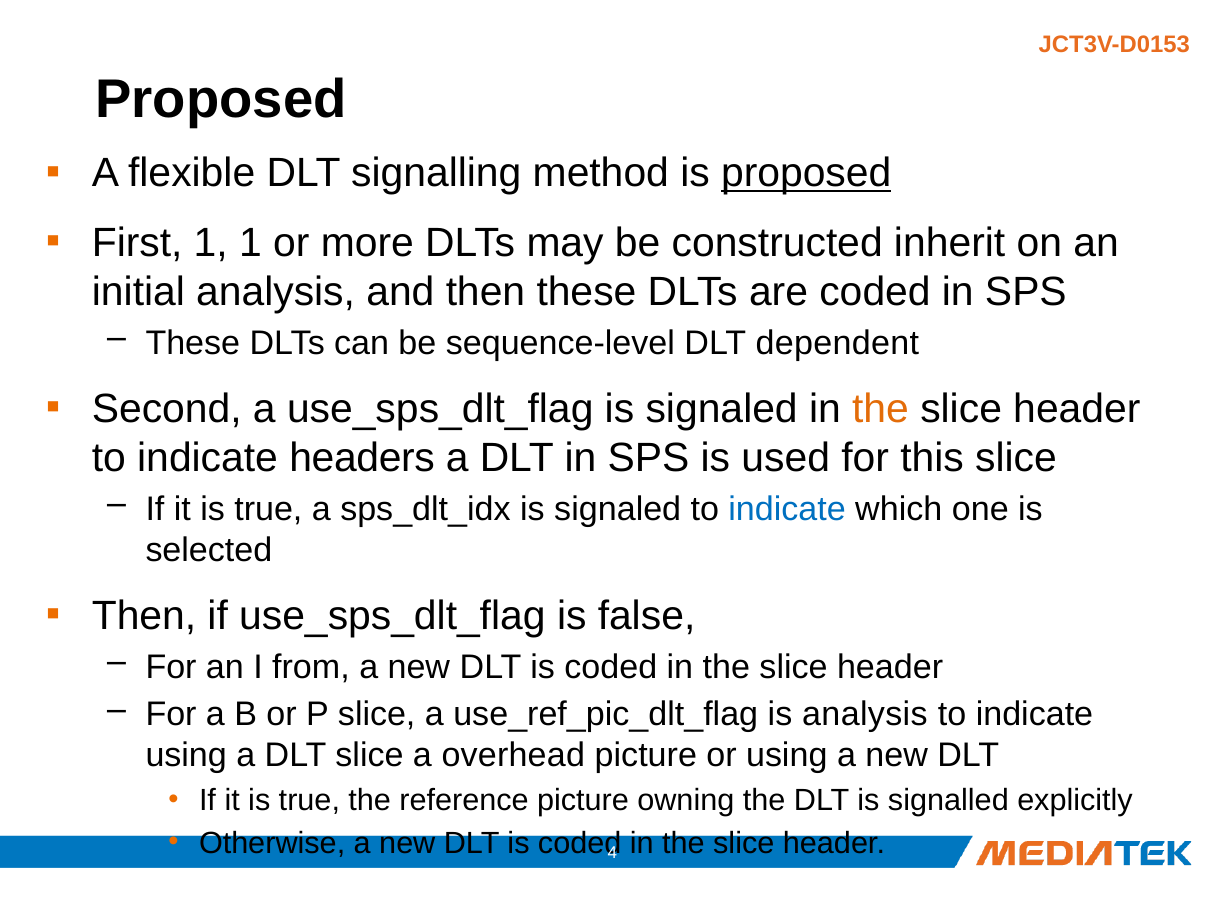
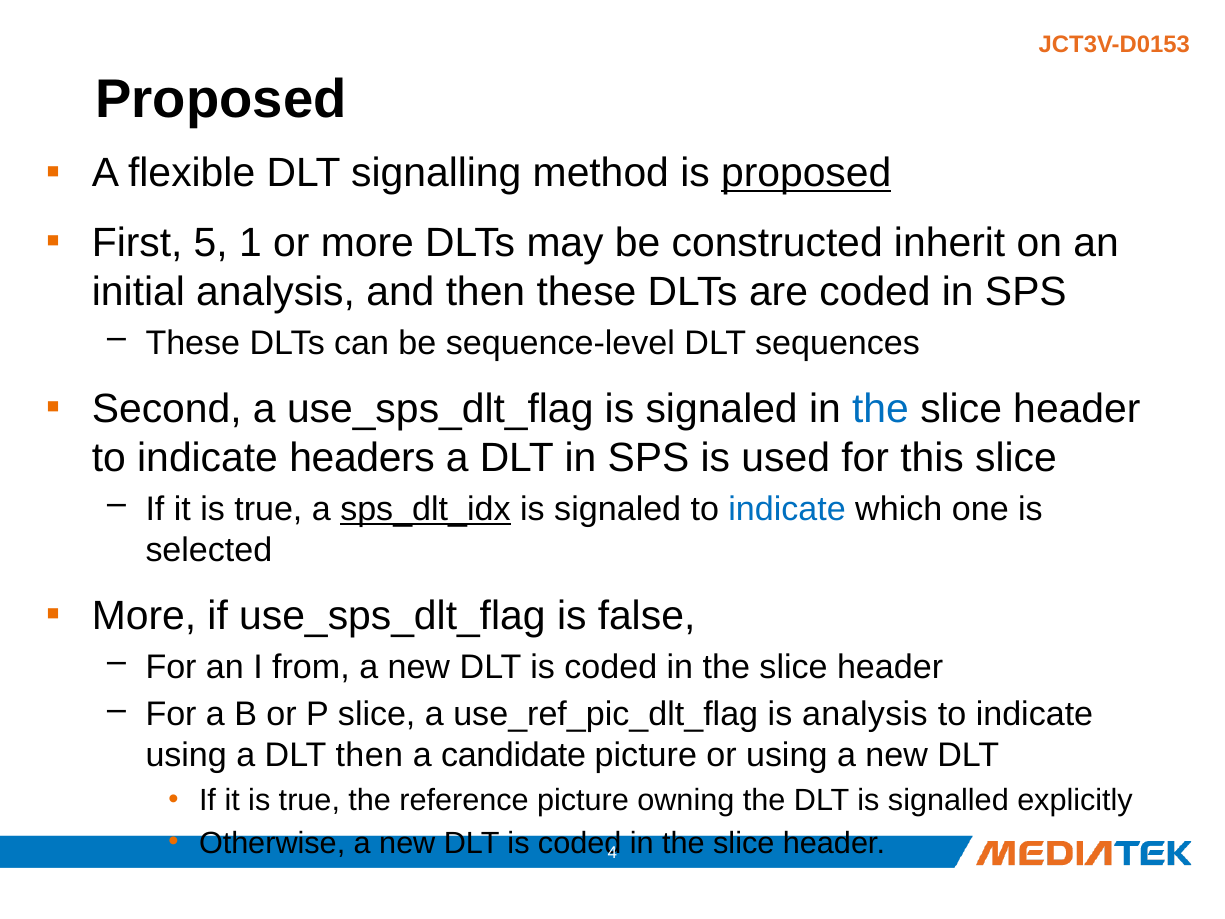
First 1: 1 -> 5
dependent: dependent -> sequences
the at (880, 409) colour: orange -> blue
sps_dlt_idx underline: none -> present
Then at (144, 616): Then -> More
DLT slice: slice -> then
overhead: overhead -> candidate
